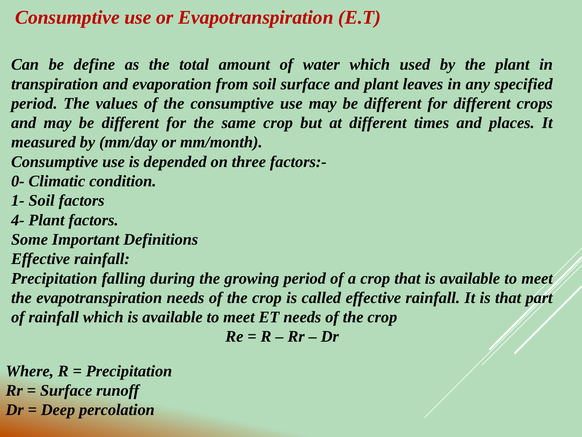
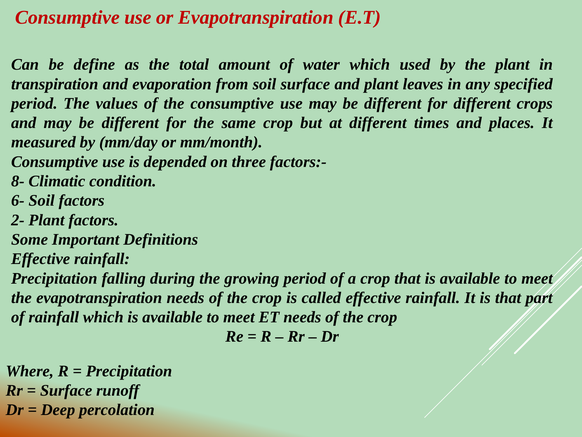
0-: 0- -> 8-
1-: 1- -> 6-
4-: 4- -> 2-
